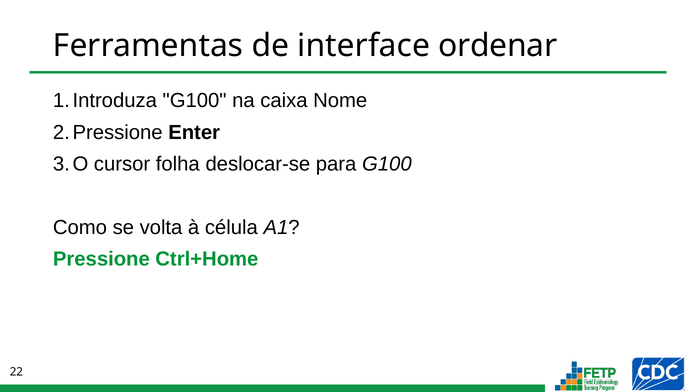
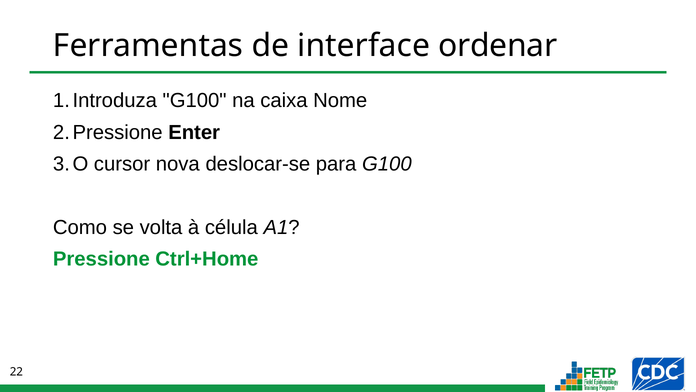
folha: folha -> nova
